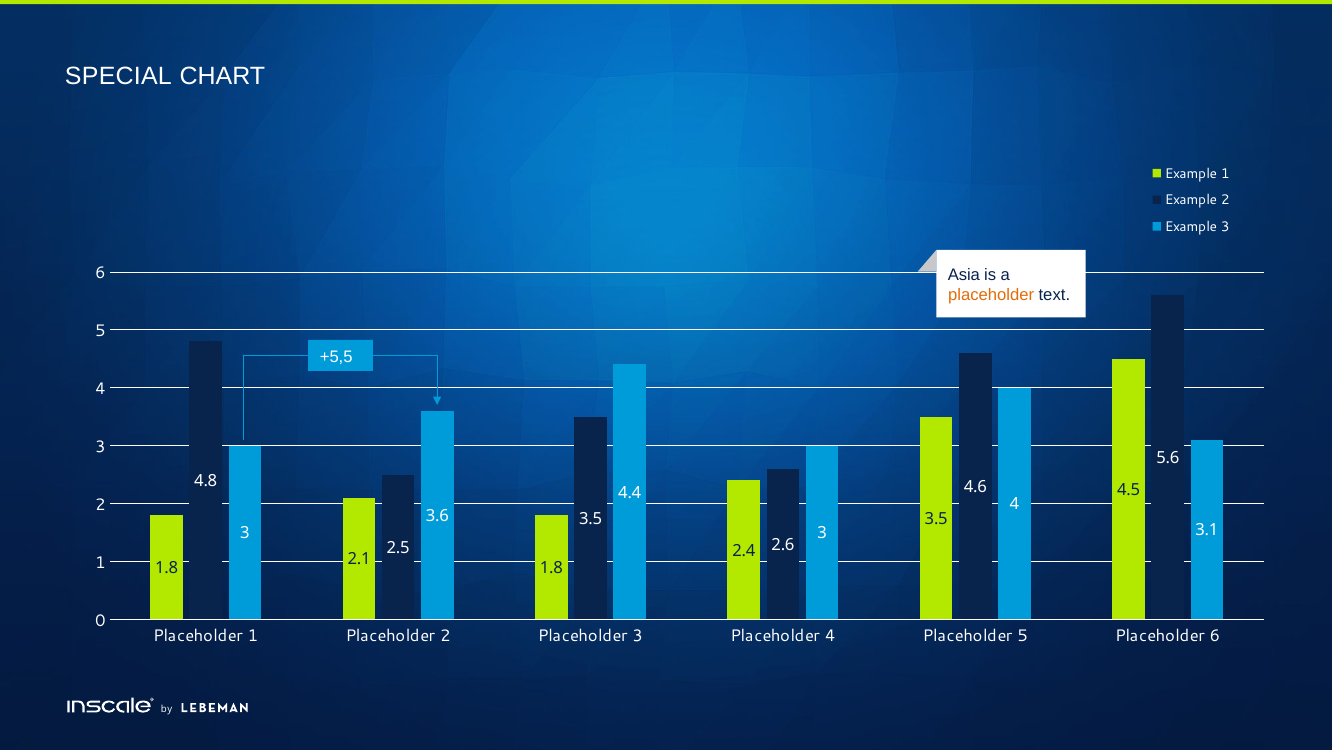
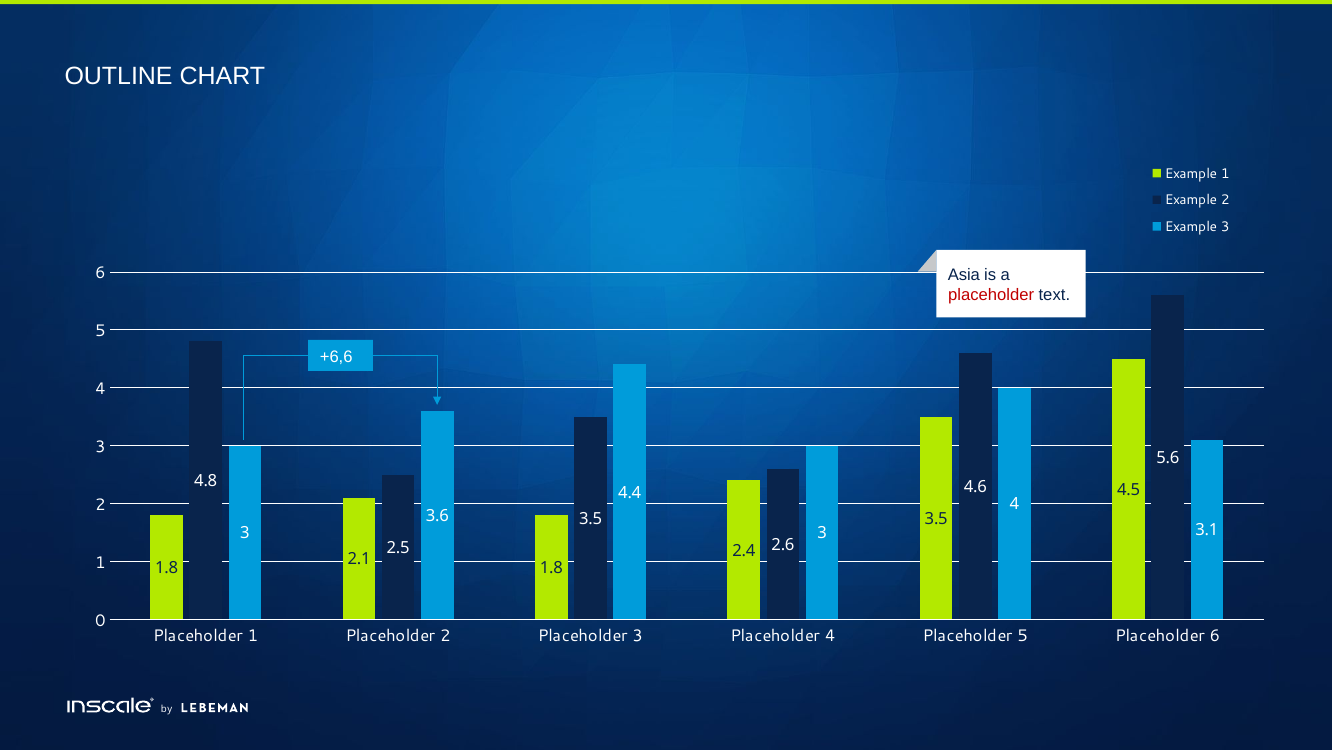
SPECIAL: SPECIAL -> OUTLINE
placeholder at (991, 295) colour: orange -> red
+5,5: +5,5 -> +6,6
